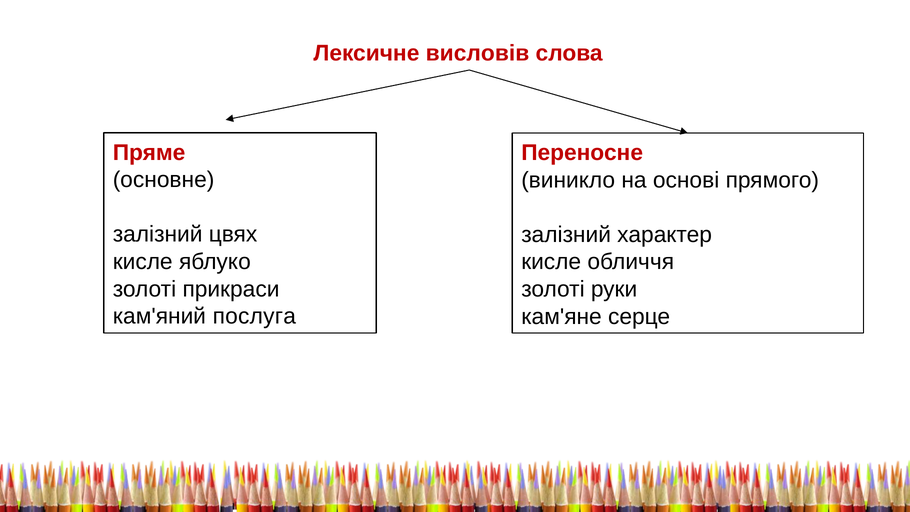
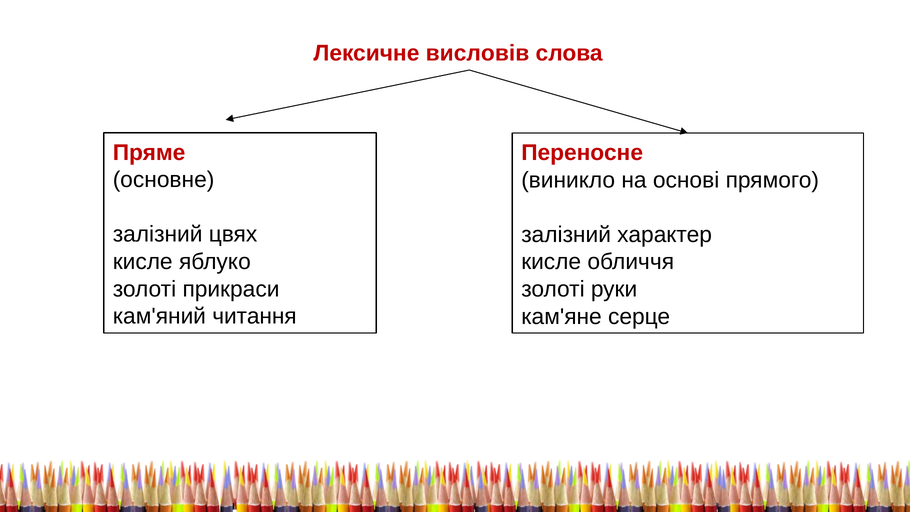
послуга: послуга -> читання
